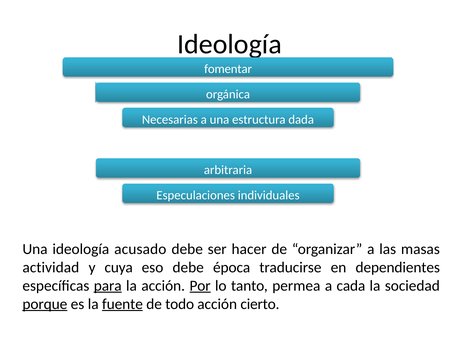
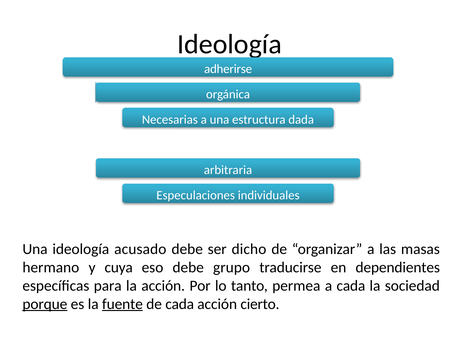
fomentar: fomentar -> adherirse
hacer: hacer -> dicho
actividad: actividad -> hermano
época: época -> grupo
para underline: present -> none
Por underline: present -> none
de todo: todo -> cada
